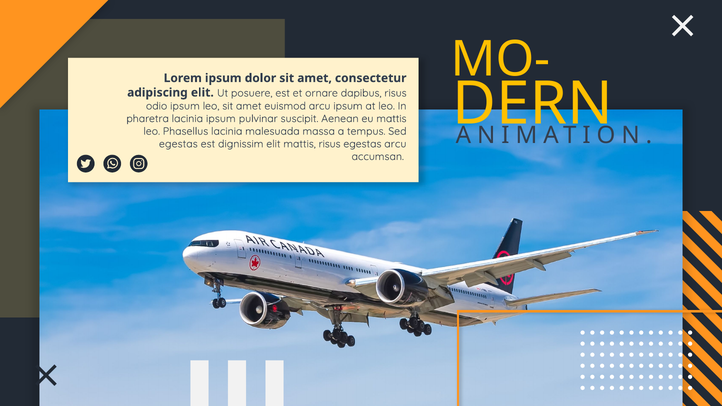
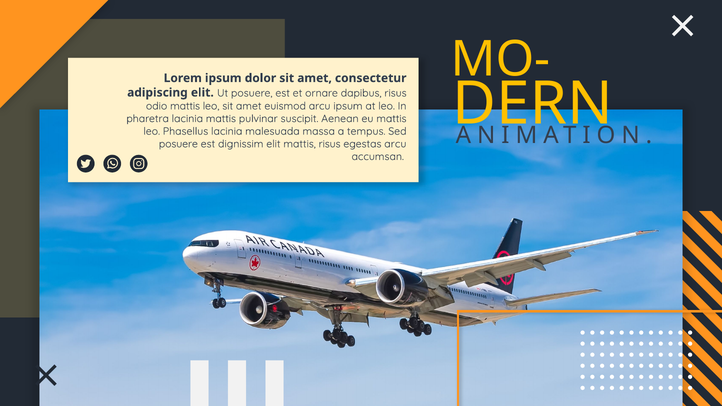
odio ipsum: ipsum -> mattis
lacinia ipsum: ipsum -> mattis
egestas at (178, 144): egestas -> posuere
